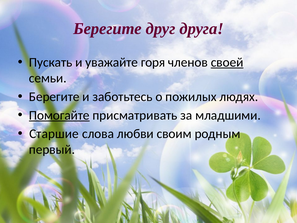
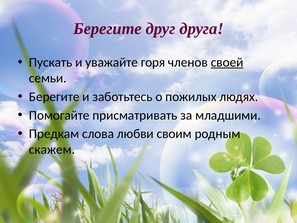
Помогайте underline: present -> none
Старшие: Старшие -> Предкам
первый: первый -> скажем
